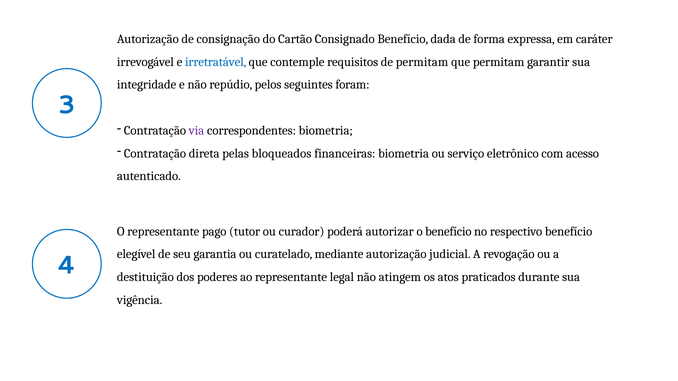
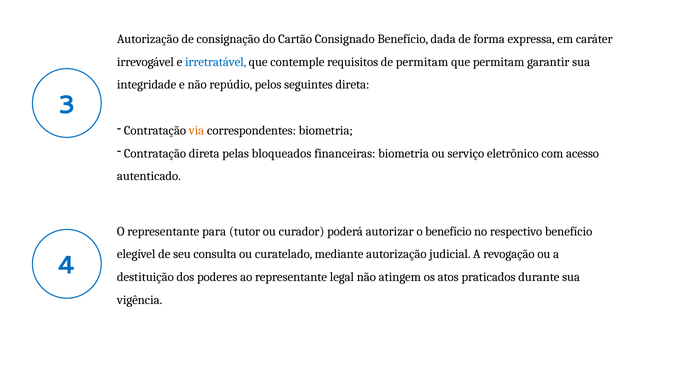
seguintes foram: foram -> direta
via colour: purple -> orange
pago: pago -> para
garantia: garantia -> consulta
